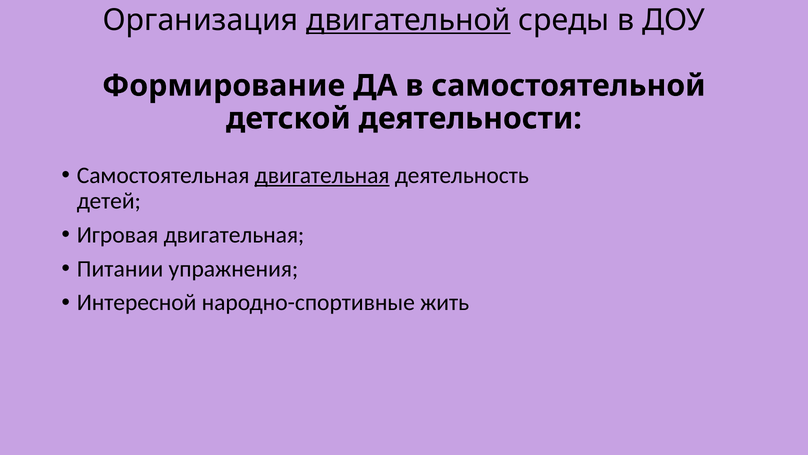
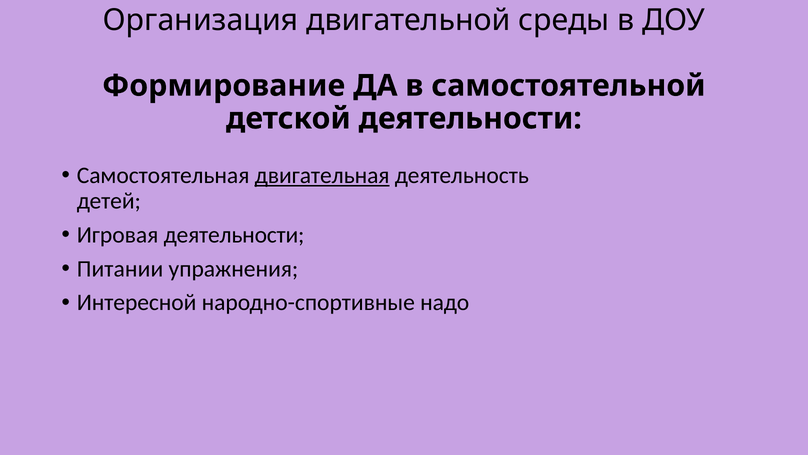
двигательной underline: present -> none
Игровая двигательная: двигательная -> деятельности
жить: жить -> надо
